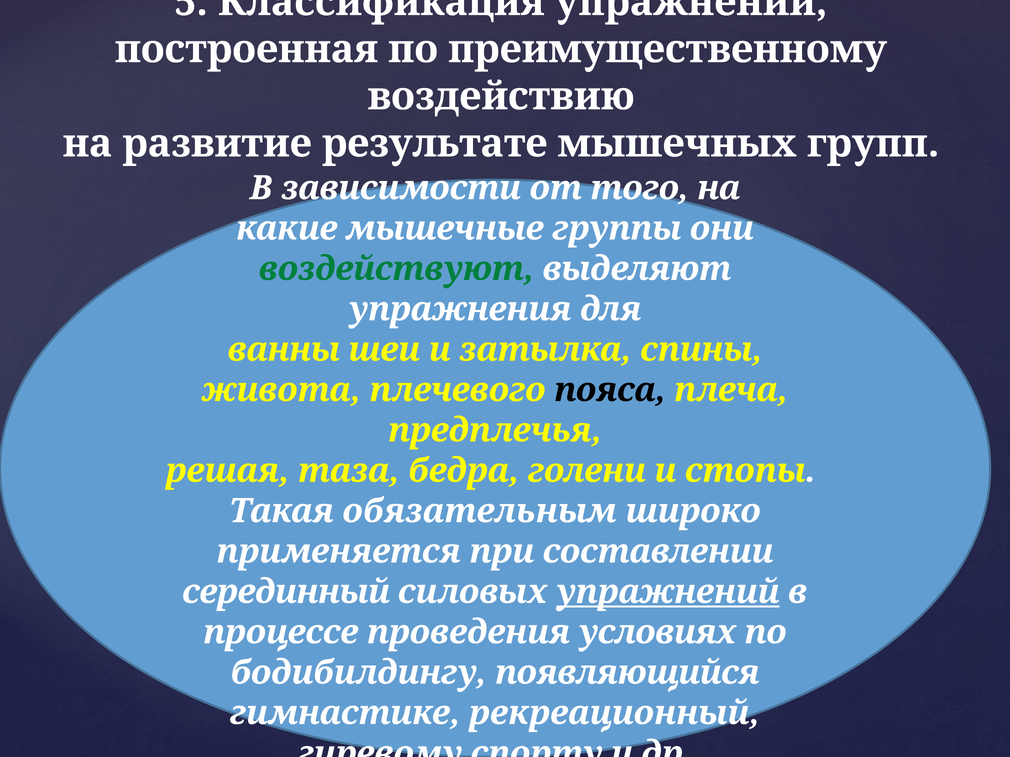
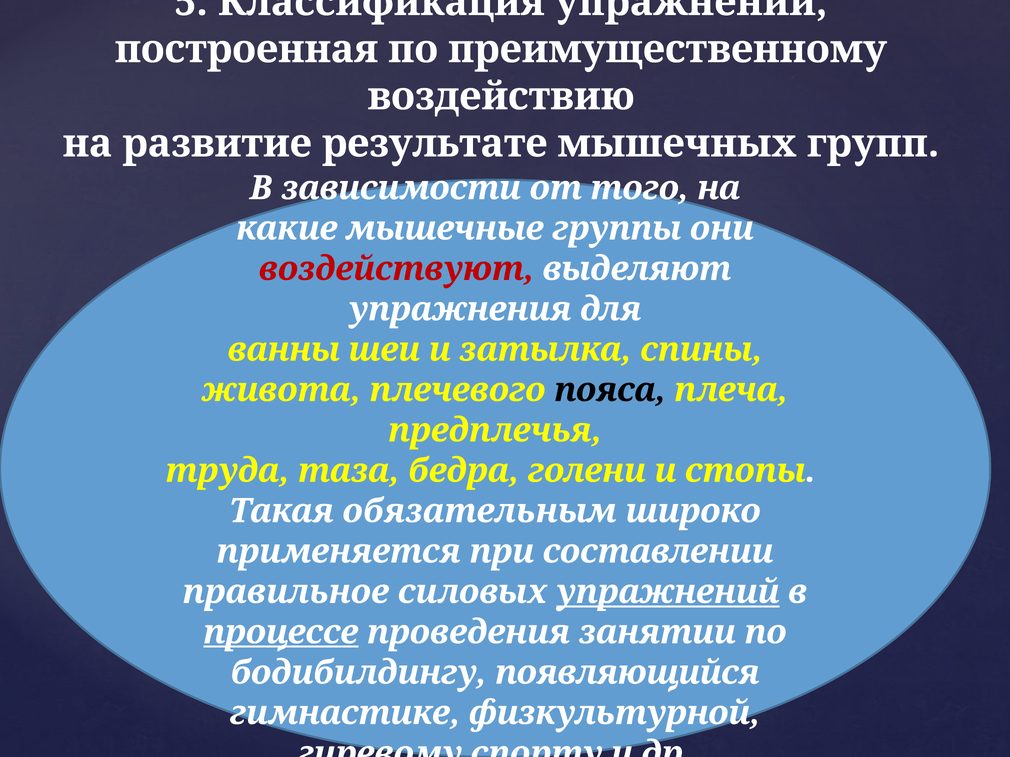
воздействуют colour: green -> red
решая: решая -> труда
серединный: серединный -> правильное
процессе underline: none -> present
условиях: условиях -> занятии
рекреационный: рекреационный -> физкультурной
